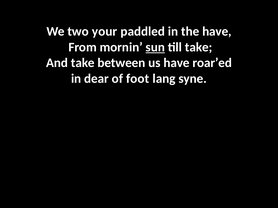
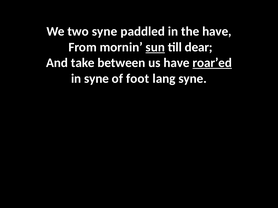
two your: your -> syne
till take: take -> dear
roar’ed underline: none -> present
in dear: dear -> syne
